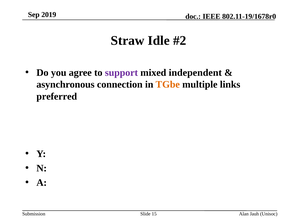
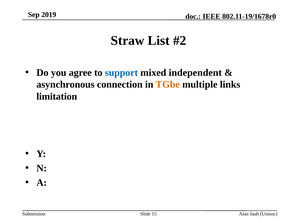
Idle: Idle -> List
support colour: purple -> blue
preferred: preferred -> limitation
